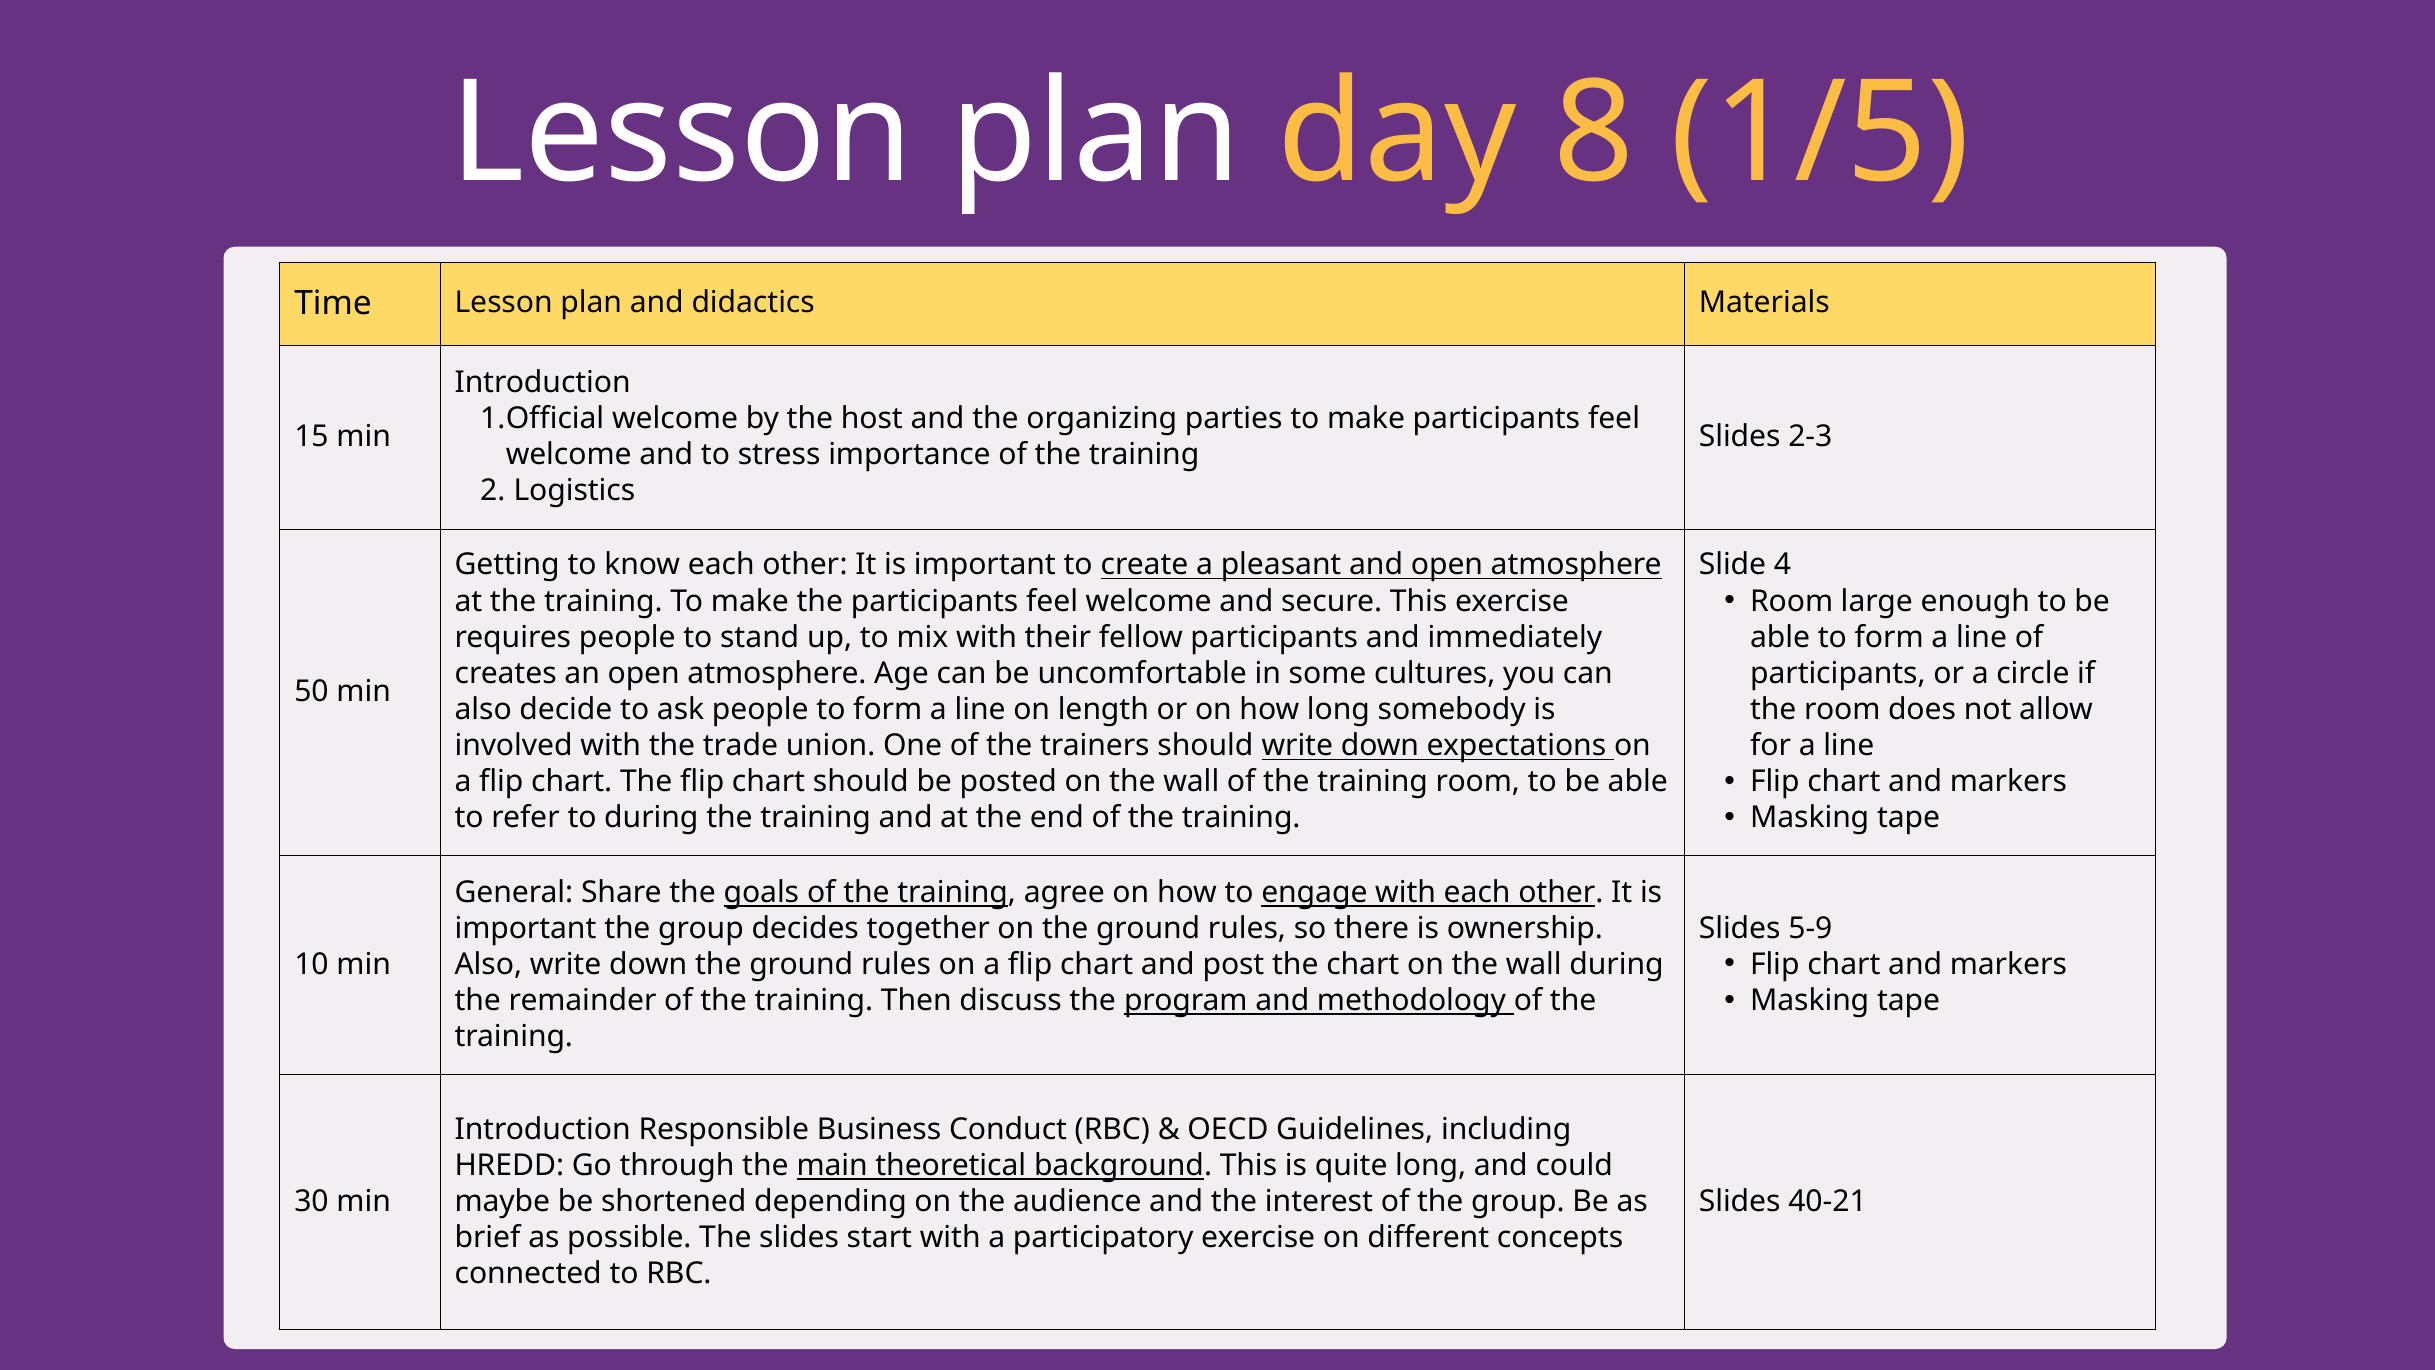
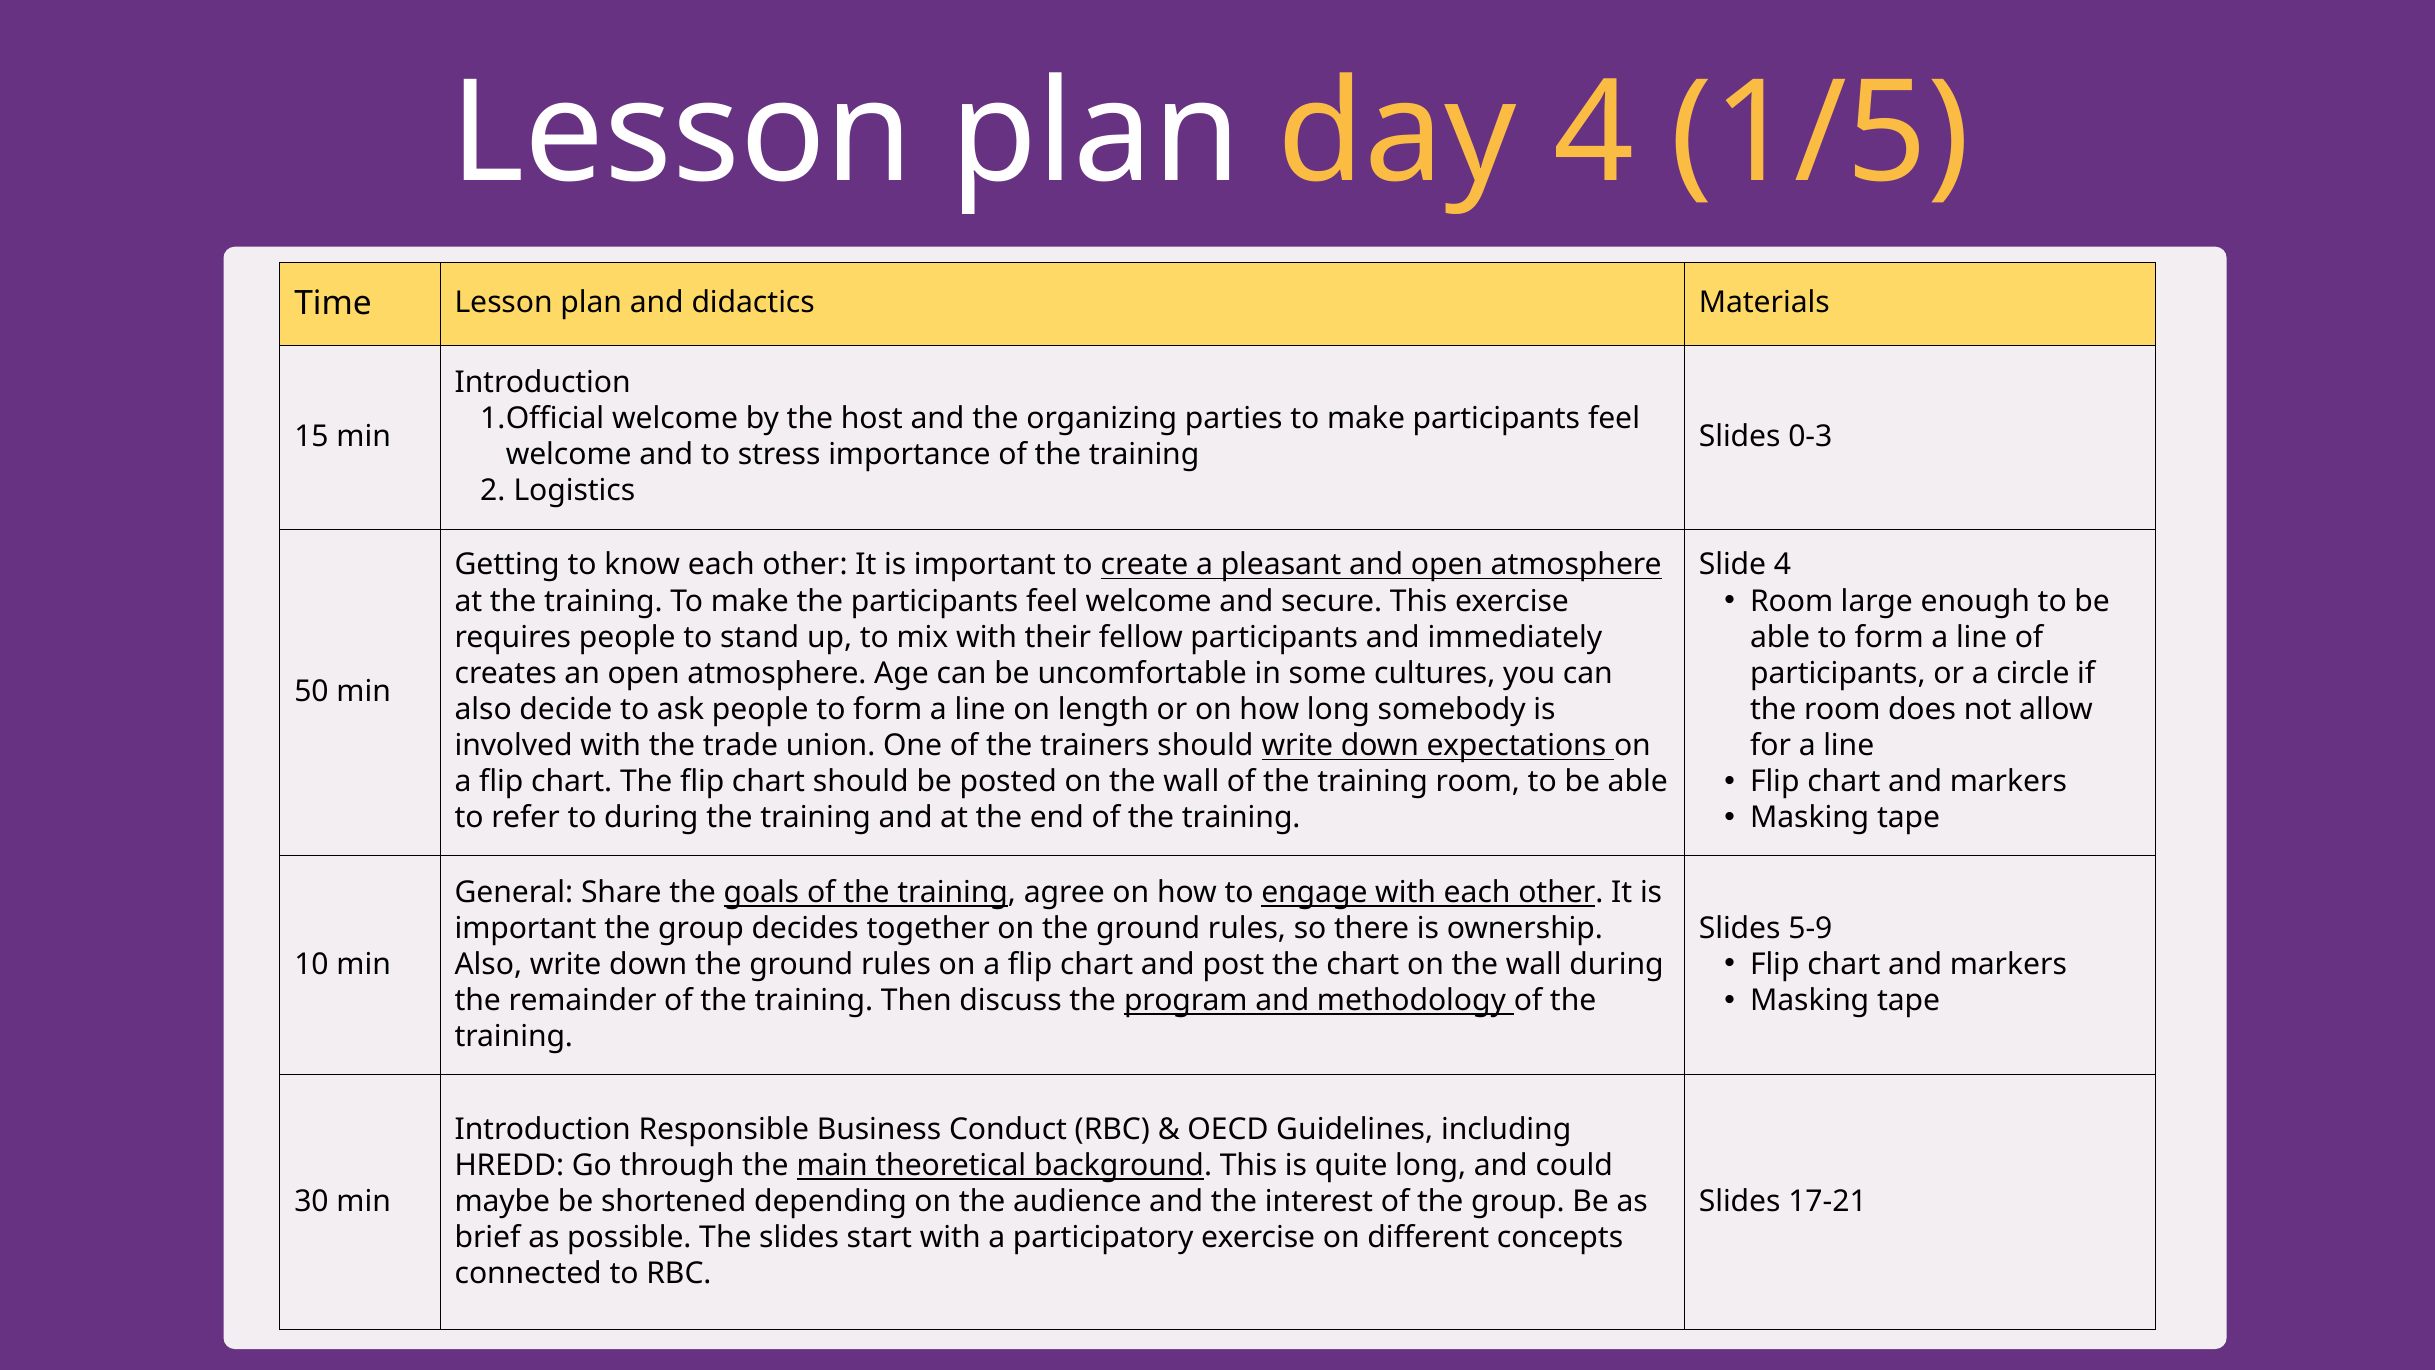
day 8: 8 -> 4
2-3: 2-3 -> 0-3
40-21: 40-21 -> 17-21
